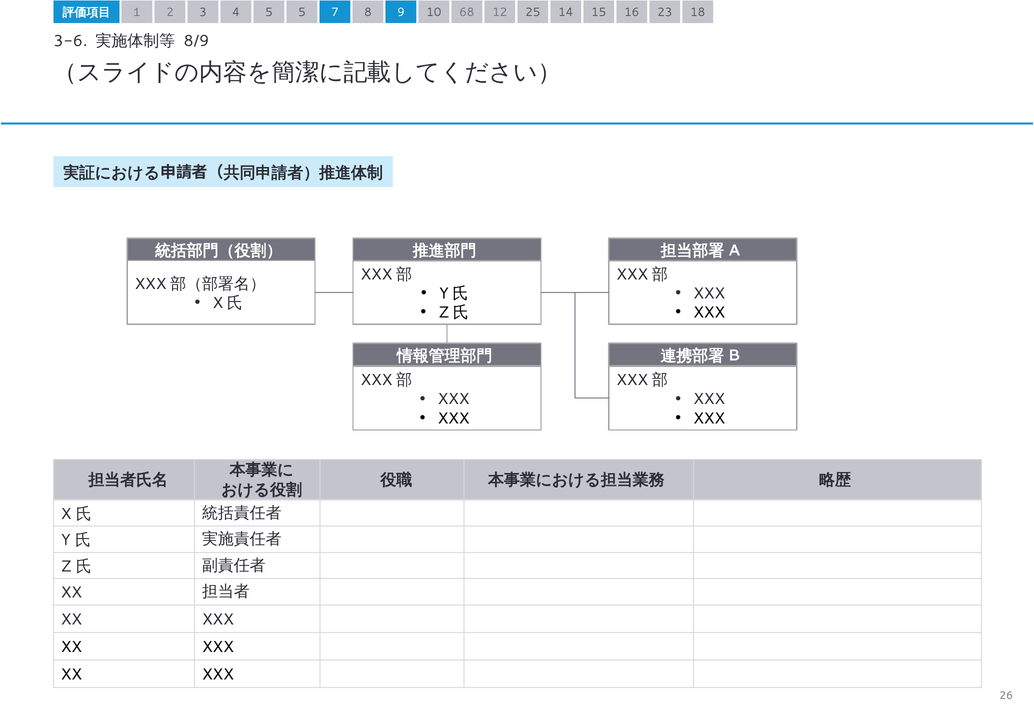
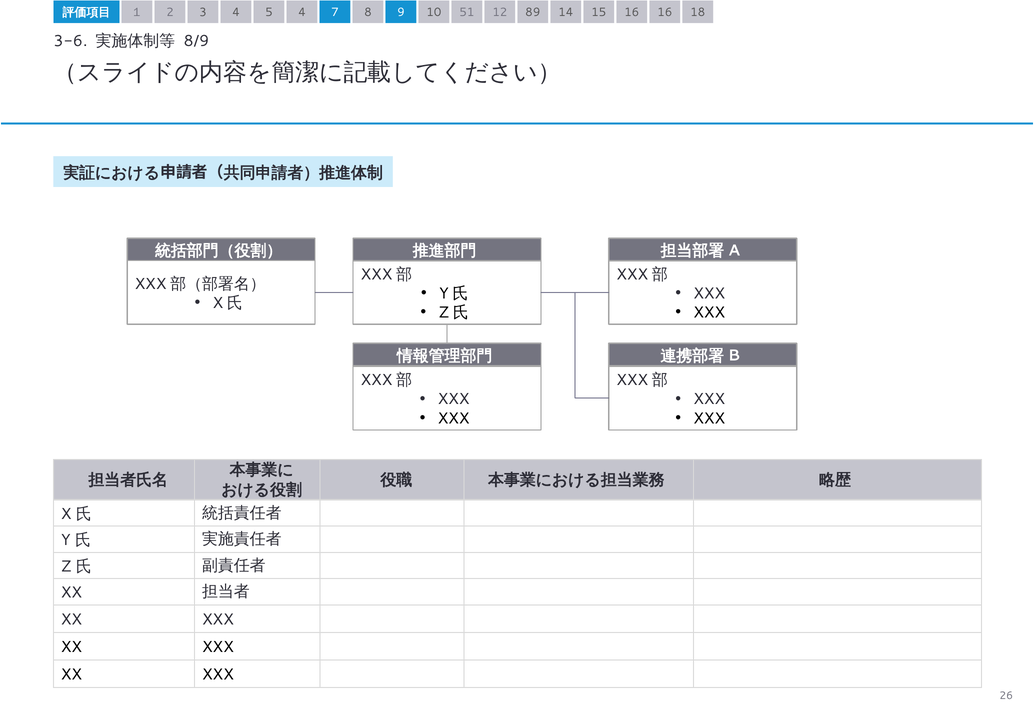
5 5: 5 -> 4
68: 68 -> 51
25: 25 -> 89
16 23: 23 -> 16
